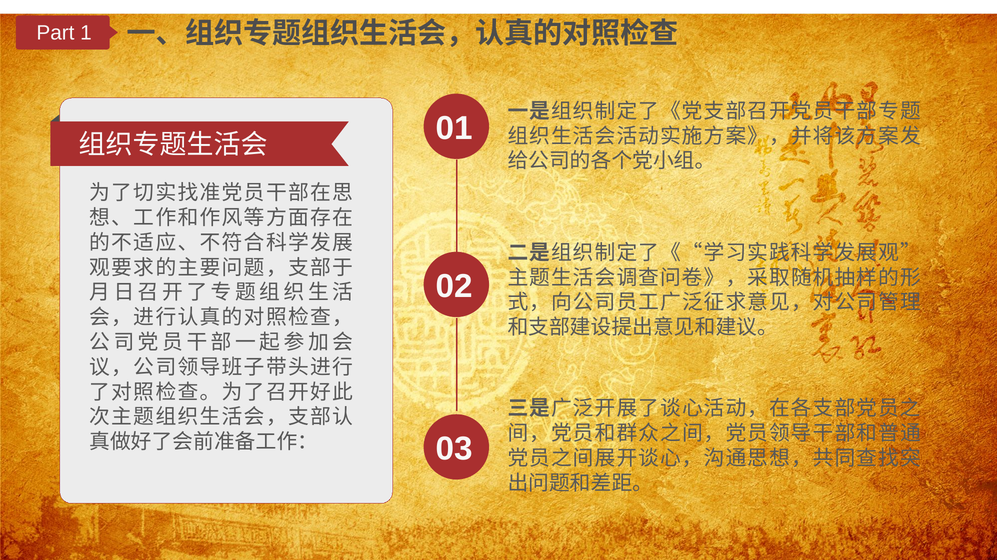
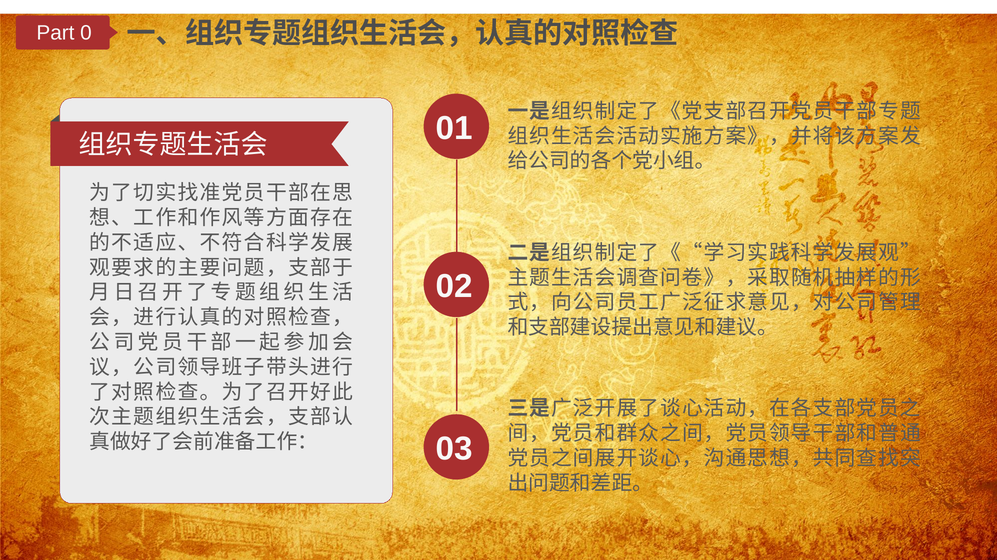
1: 1 -> 0
